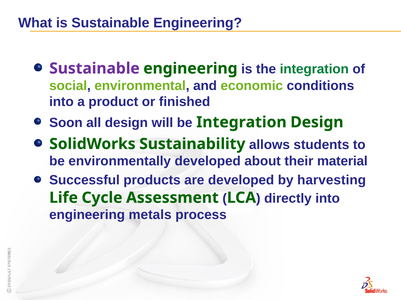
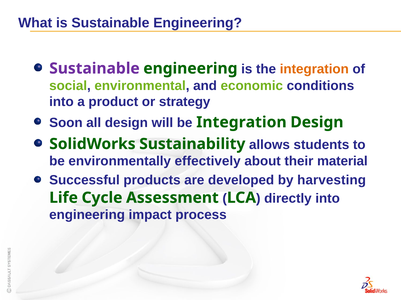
integration at (314, 69) colour: green -> orange
finished: finished -> strategy
environmentally developed: developed -> effectively
metals: metals -> impact
